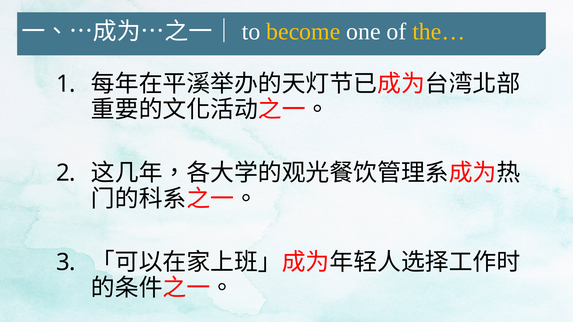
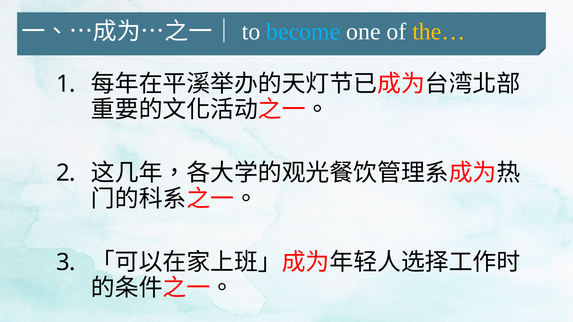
become colour: yellow -> light blue
